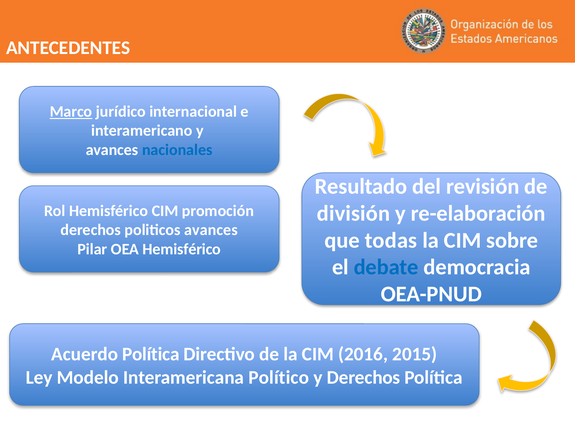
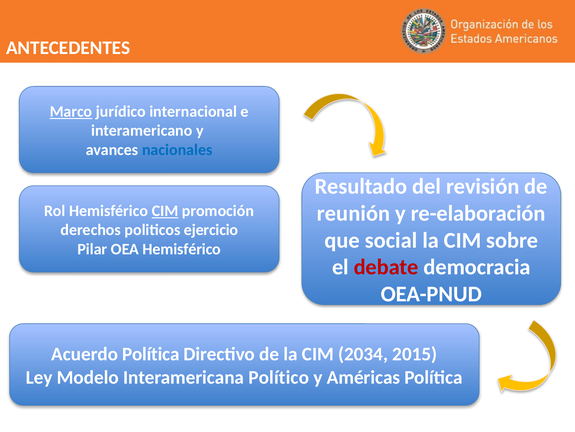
CIM at (165, 210) underline: none -> present
división: división -> reunión
politicos avances: avances -> ejercicio
todas: todas -> social
debate colour: blue -> red
2016: 2016 -> 2034
y Derechos: Derechos -> Américas
